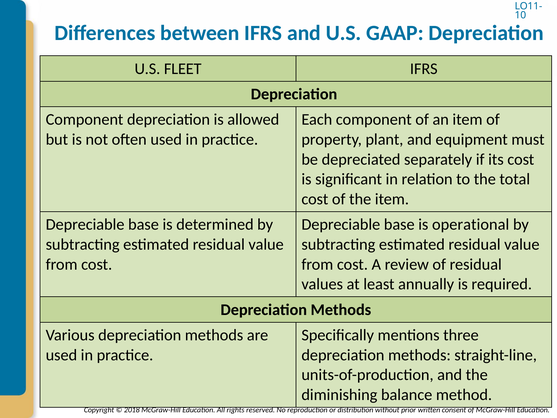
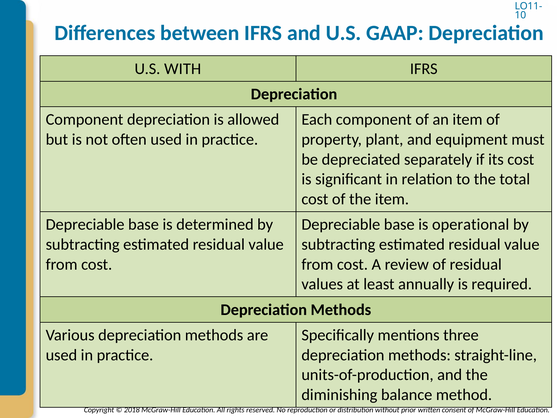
FLEET: FLEET -> WITH
